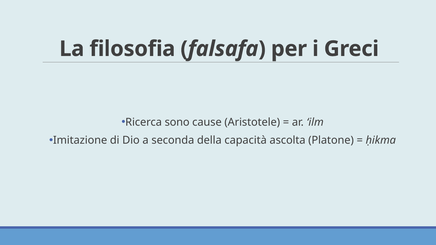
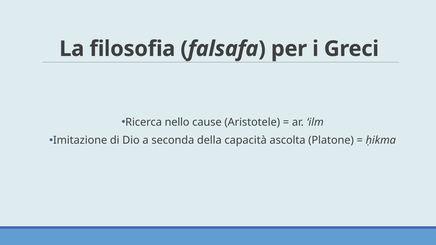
sono: sono -> nello
